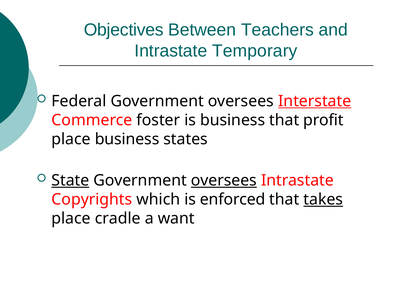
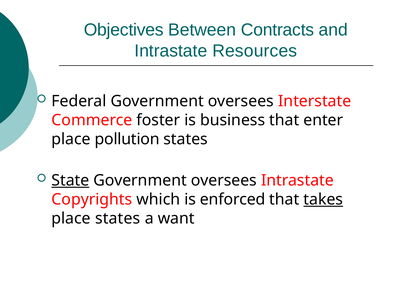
Teachers: Teachers -> Contracts
Temporary: Temporary -> Resources
Interstate underline: present -> none
profit: profit -> enter
place business: business -> pollution
oversees at (224, 180) underline: present -> none
place cradle: cradle -> states
